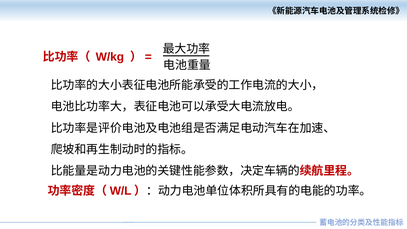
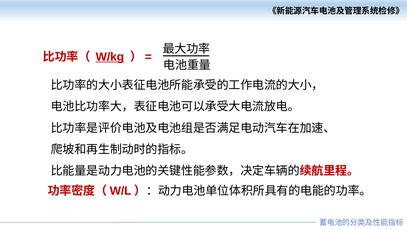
W/kg underline: none -> present
